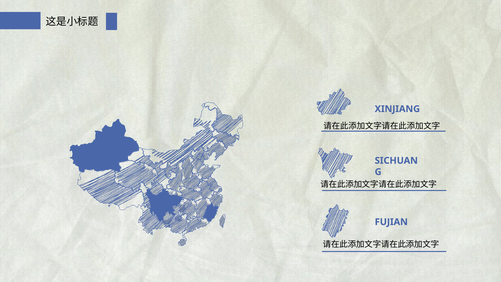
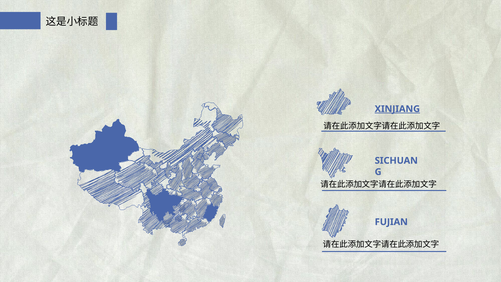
XINJIANG underline: none -> present
